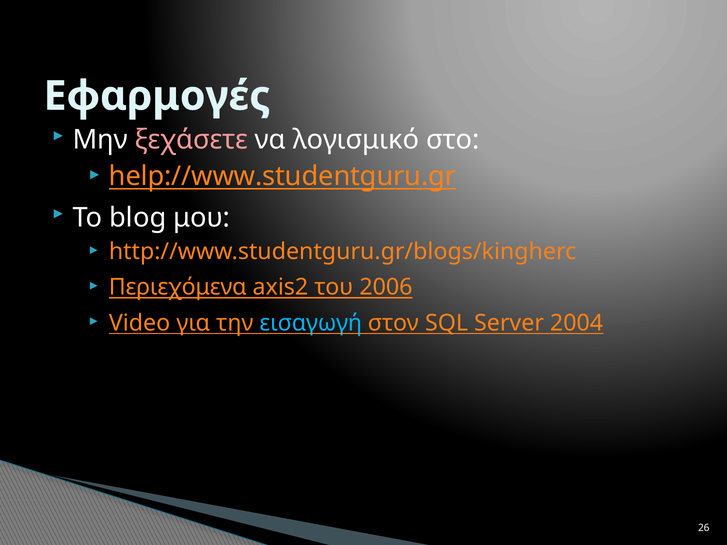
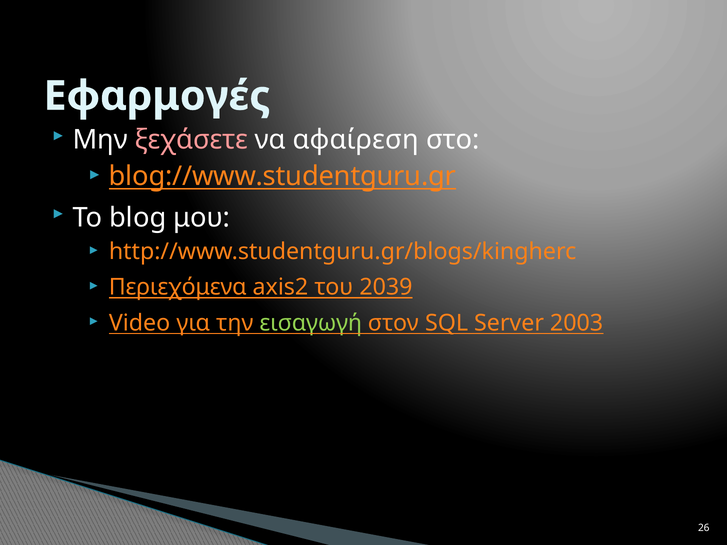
λογισμικό: λογισμικό -> αφαίρεση
help://www.studentguru.gr: help://www.studentguru.gr -> blog://www.studentguru.gr
2006: 2006 -> 2039
εισαγωγή colour: light blue -> light green
2004: 2004 -> 2003
